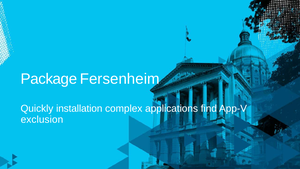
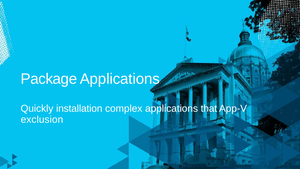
Package Fersenheim: Fersenheim -> Applications
find: find -> that
